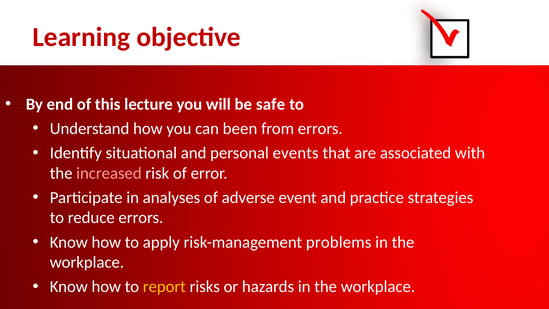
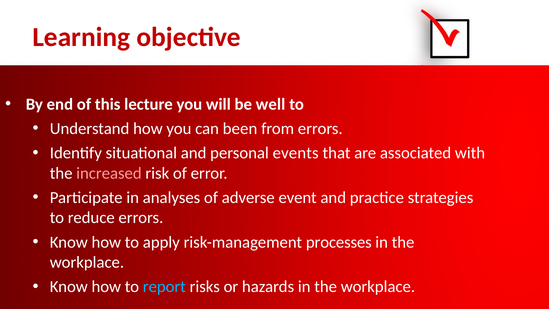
safe: safe -> well
problems: problems -> processes
report colour: yellow -> light blue
